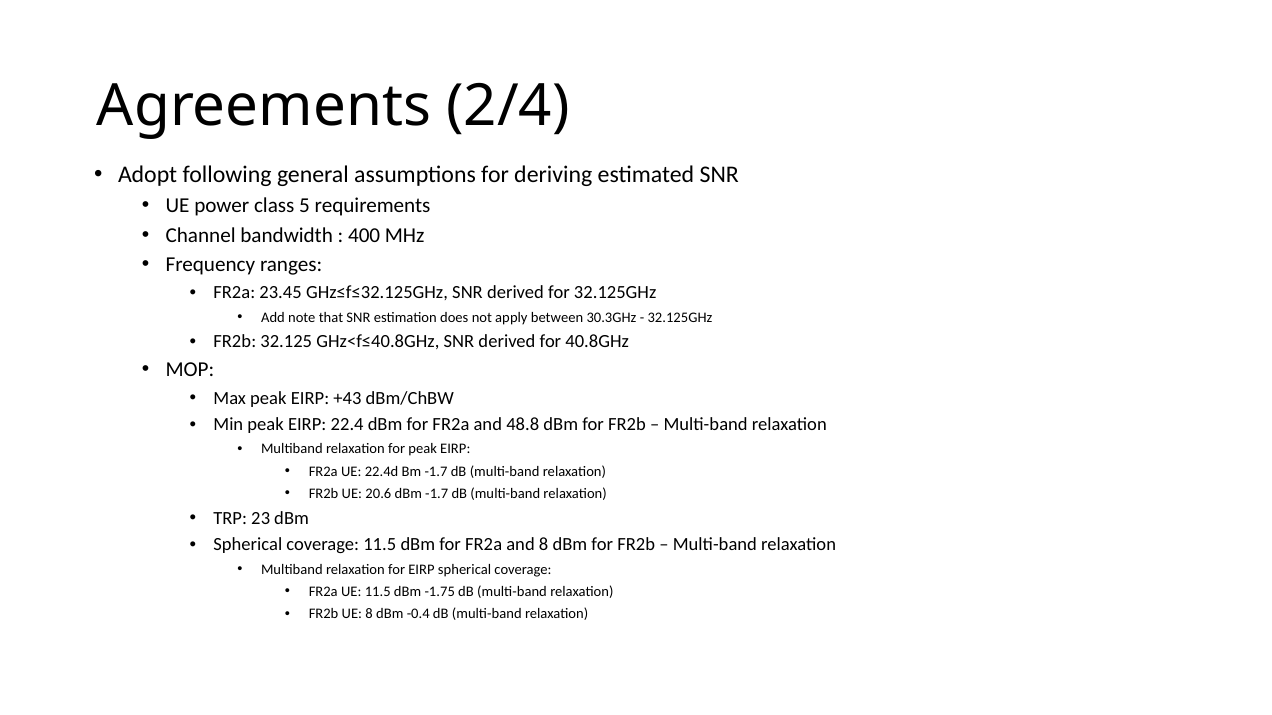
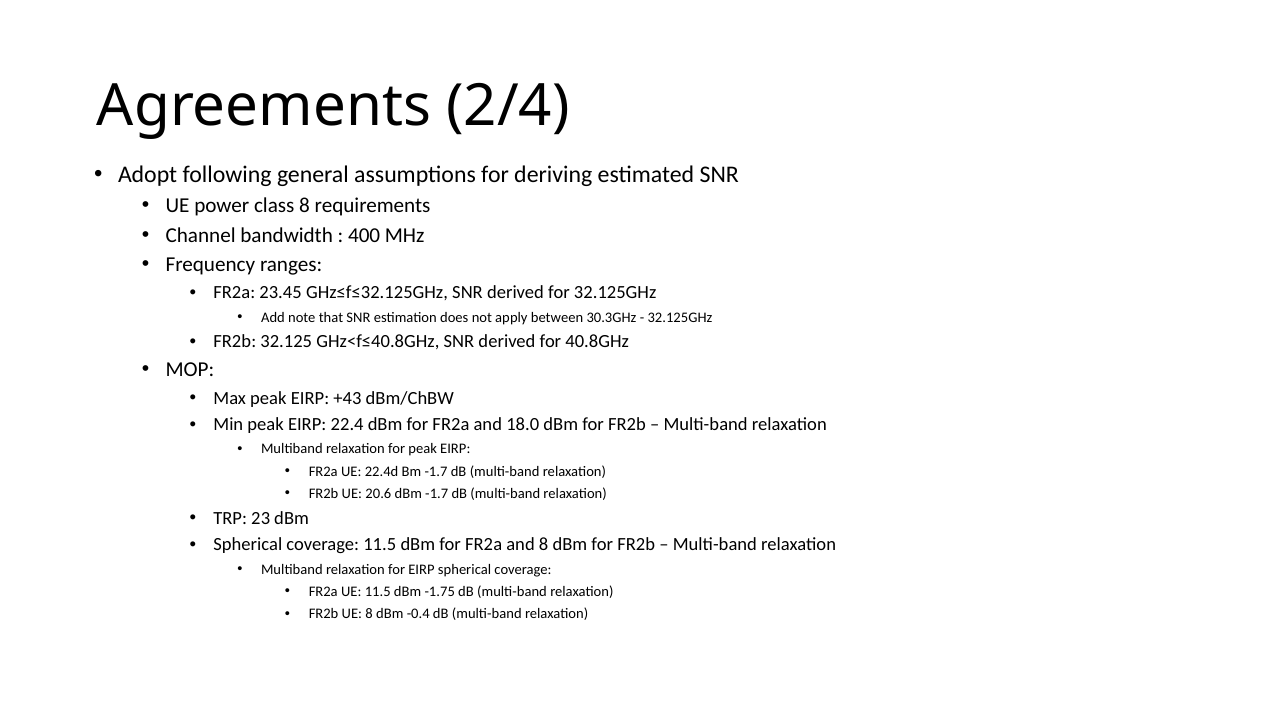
class 5: 5 -> 8
48.8: 48.8 -> 18.0
